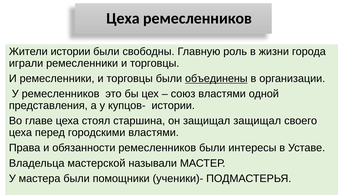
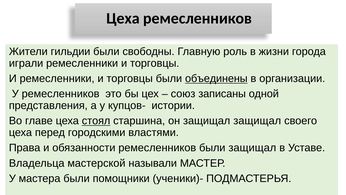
Жители истории: истории -> гильдии
союз властями: властями -> записаны
стоял underline: none -> present
были интересы: интересы -> защищал
